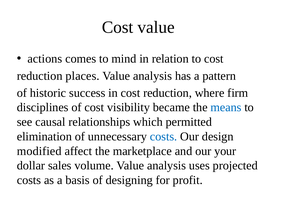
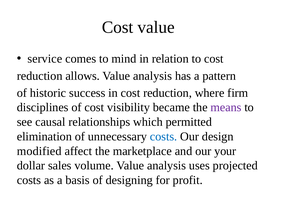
actions: actions -> service
places: places -> allows
means colour: blue -> purple
